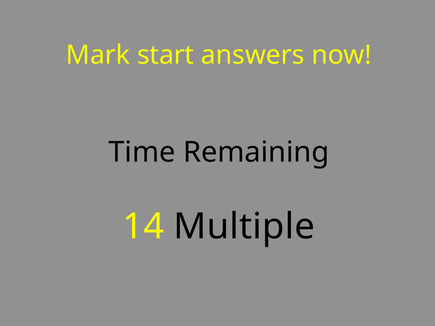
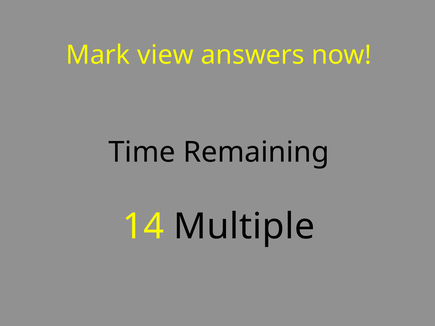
start: start -> view
